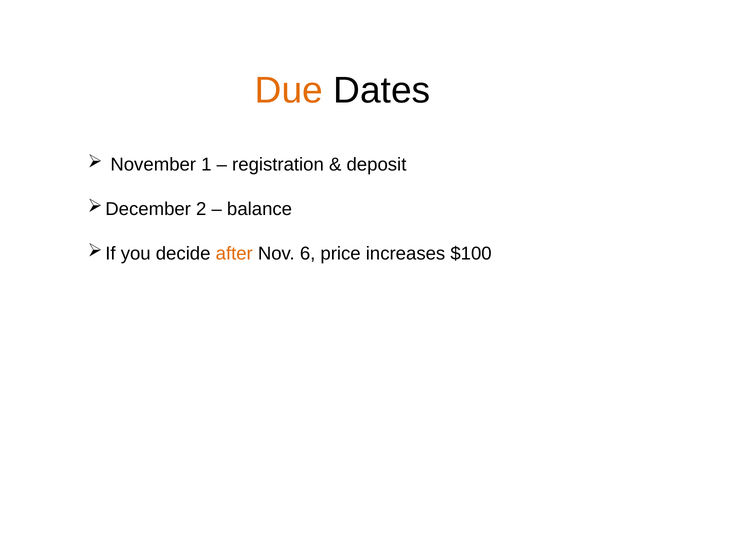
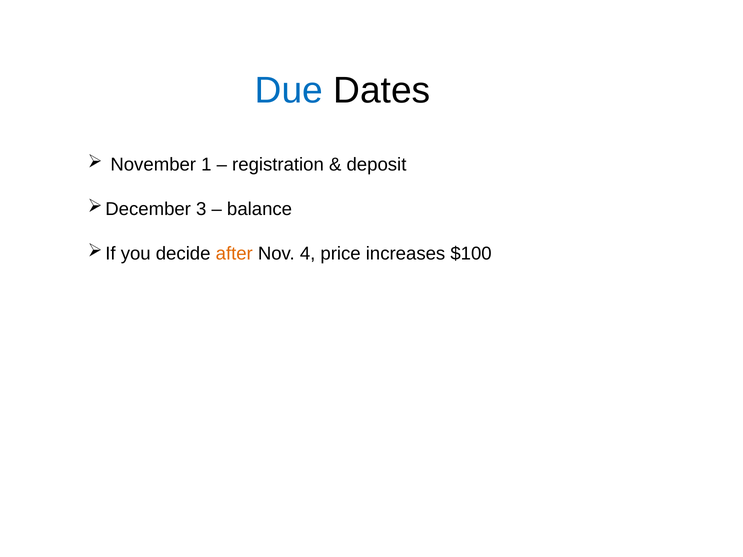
Due colour: orange -> blue
2: 2 -> 3
6: 6 -> 4
